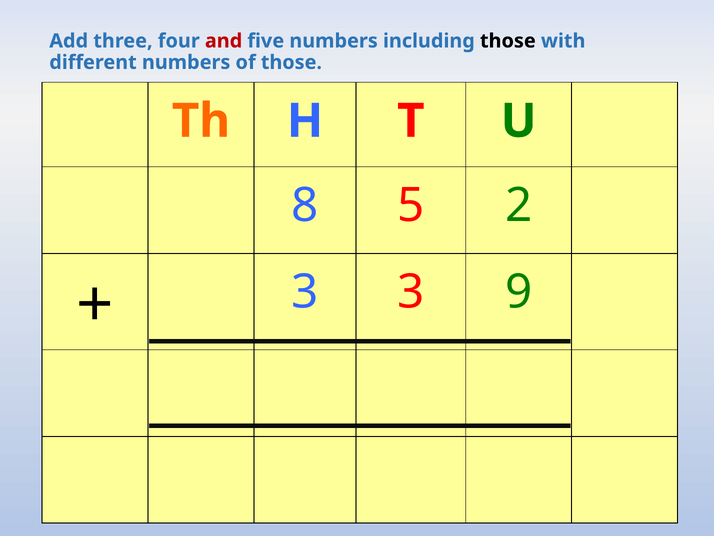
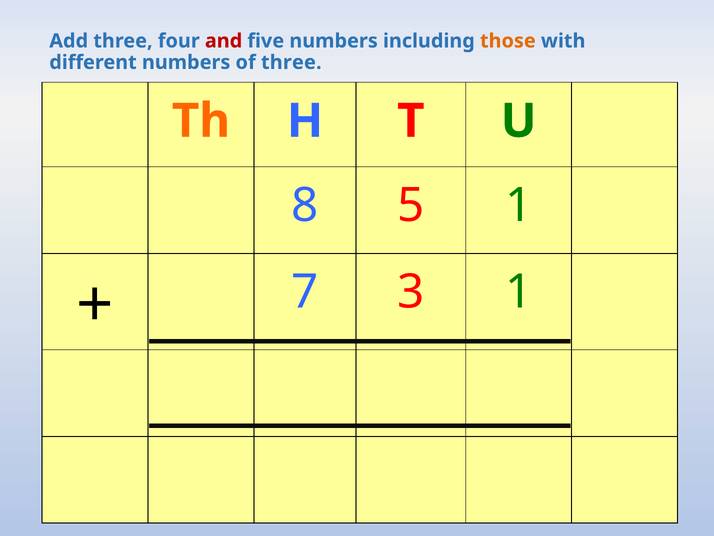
those at (508, 41) colour: black -> orange
of those: those -> three
5 2: 2 -> 1
3 at (305, 292): 3 -> 7
3 9: 9 -> 1
